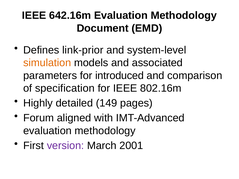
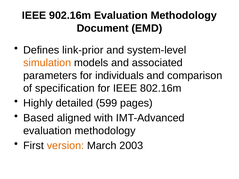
642.16m: 642.16m -> 902.16m
introduced: introduced -> individuals
149: 149 -> 599
Forum: Forum -> Based
version colour: purple -> orange
2001: 2001 -> 2003
